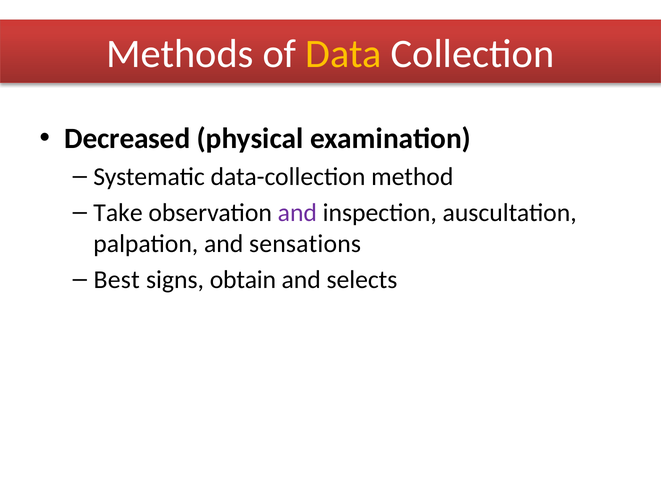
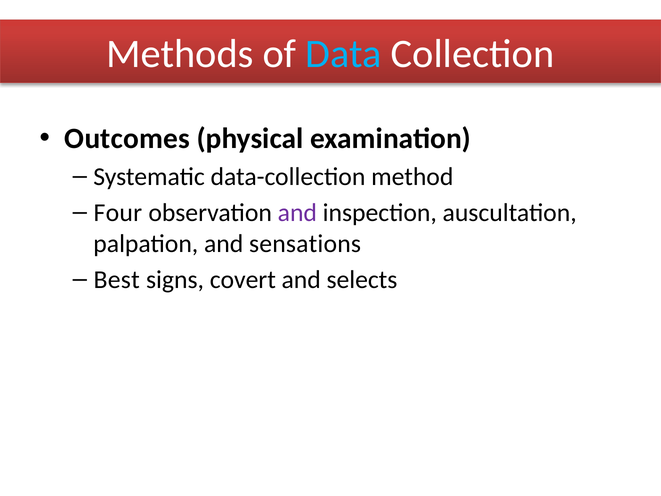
Data colour: yellow -> light blue
Decreased: Decreased -> Outcomes
Take: Take -> Four
obtain: obtain -> covert
